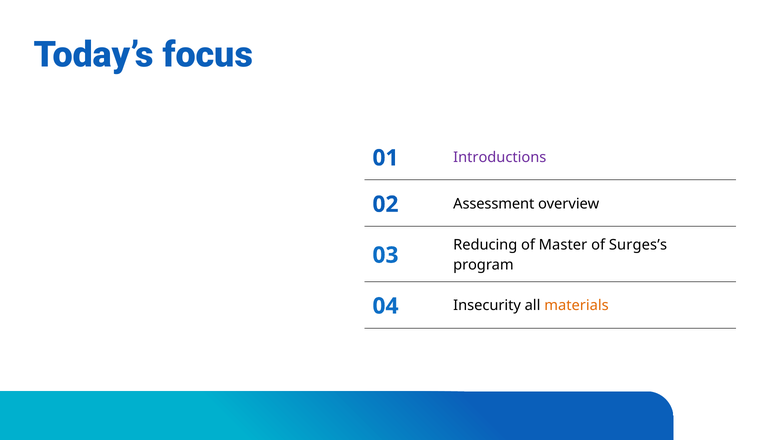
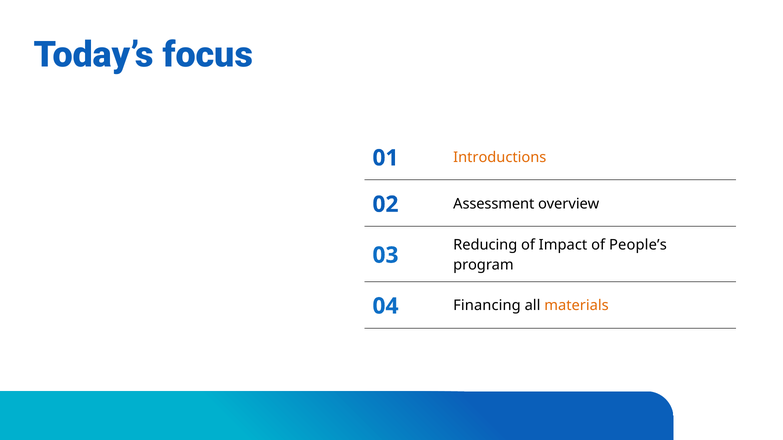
Introductions colour: purple -> orange
Master: Master -> Impact
Surges’s: Surges’s -> People’s
Insecurity: Insecurity -> Financing
